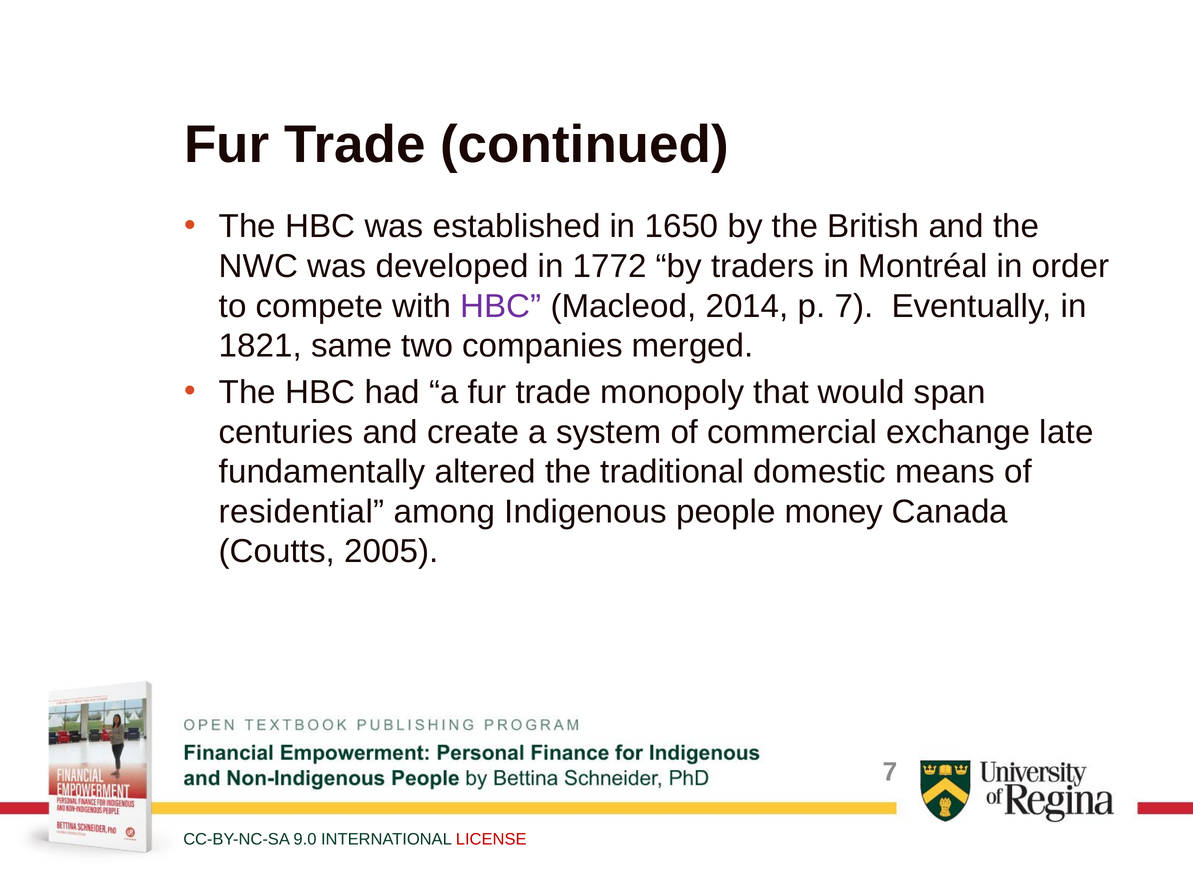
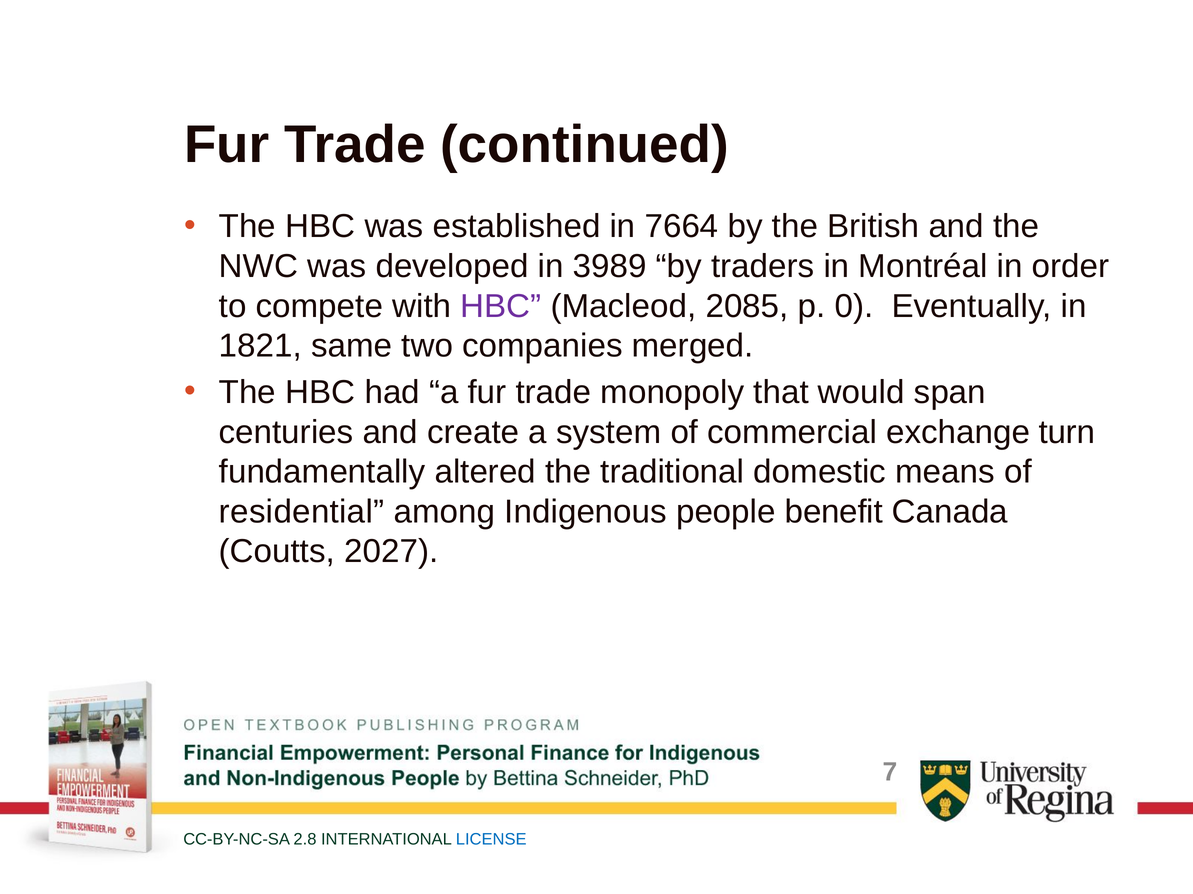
1650: 1650 -> 7664
1772: 1772 -> 3989
2014: 2014 -> 2085
p 7: 7 -> 0
late: late -> turn
money: money -> benefit
2005: 2005 -> 2027
9.0: 9.0 -> 2.8
LICENSE colour: red -> blue
